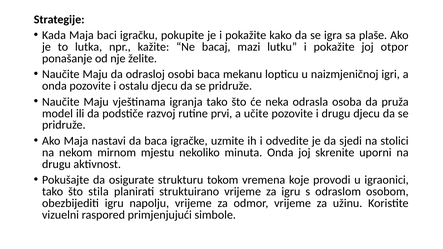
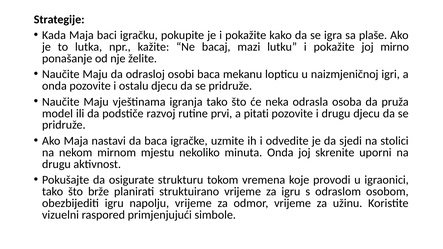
otpor: otpor -> mirno
učite: učite -> pitati
stila: stila -> brže
